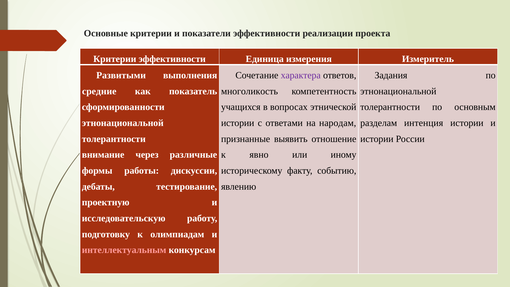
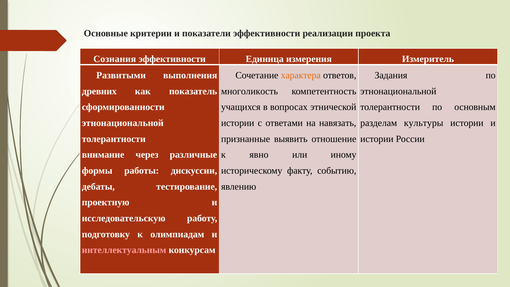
Критерии at (115, 59): Критерии -> Сознания
характера colour: purple -> orange
средние: средние -> древних
народам: народам -> навязать
интенция: интенция -> культуры
